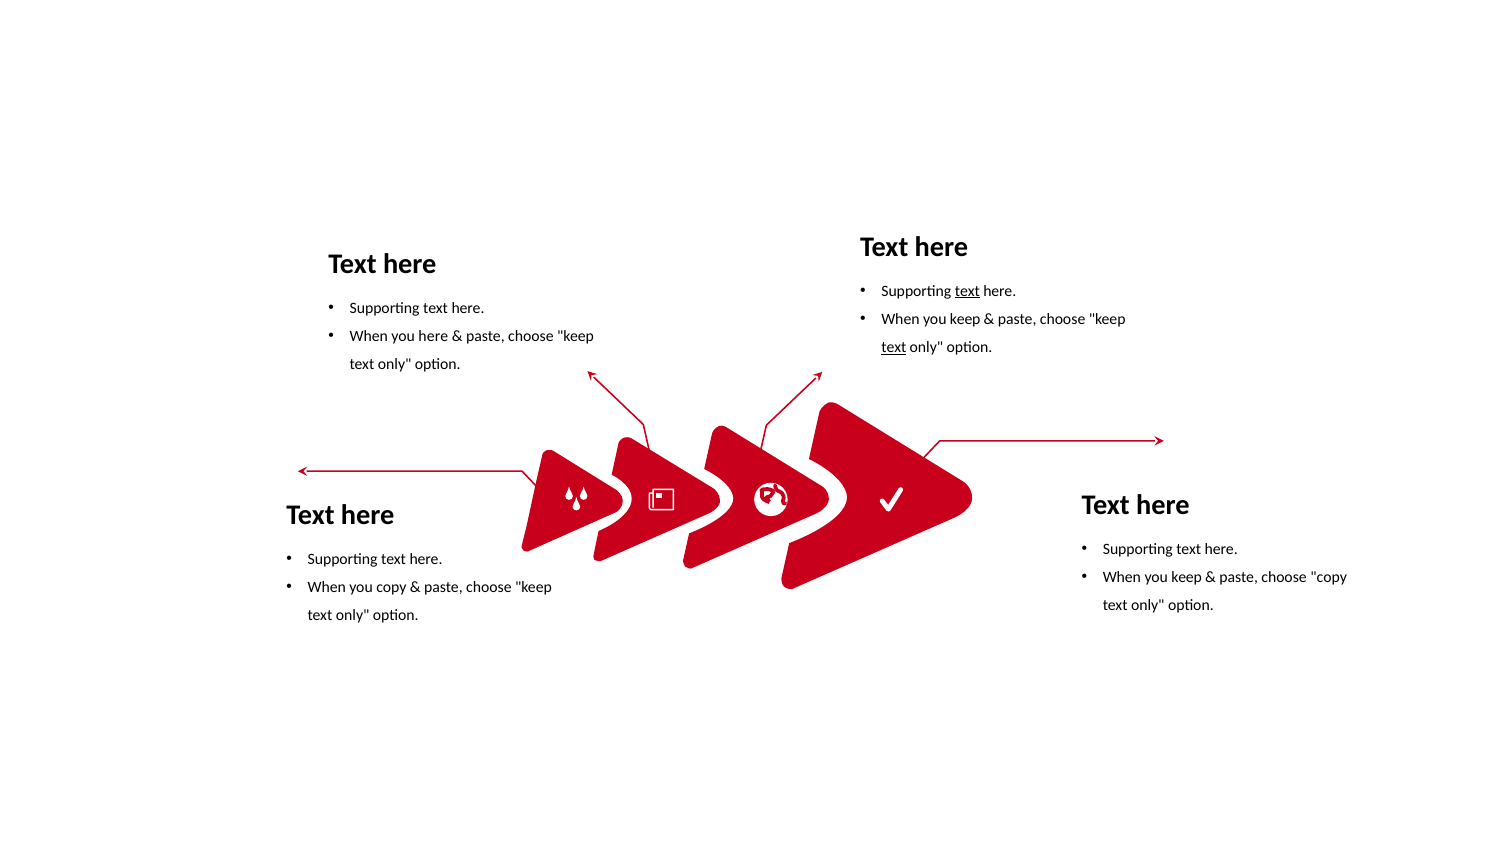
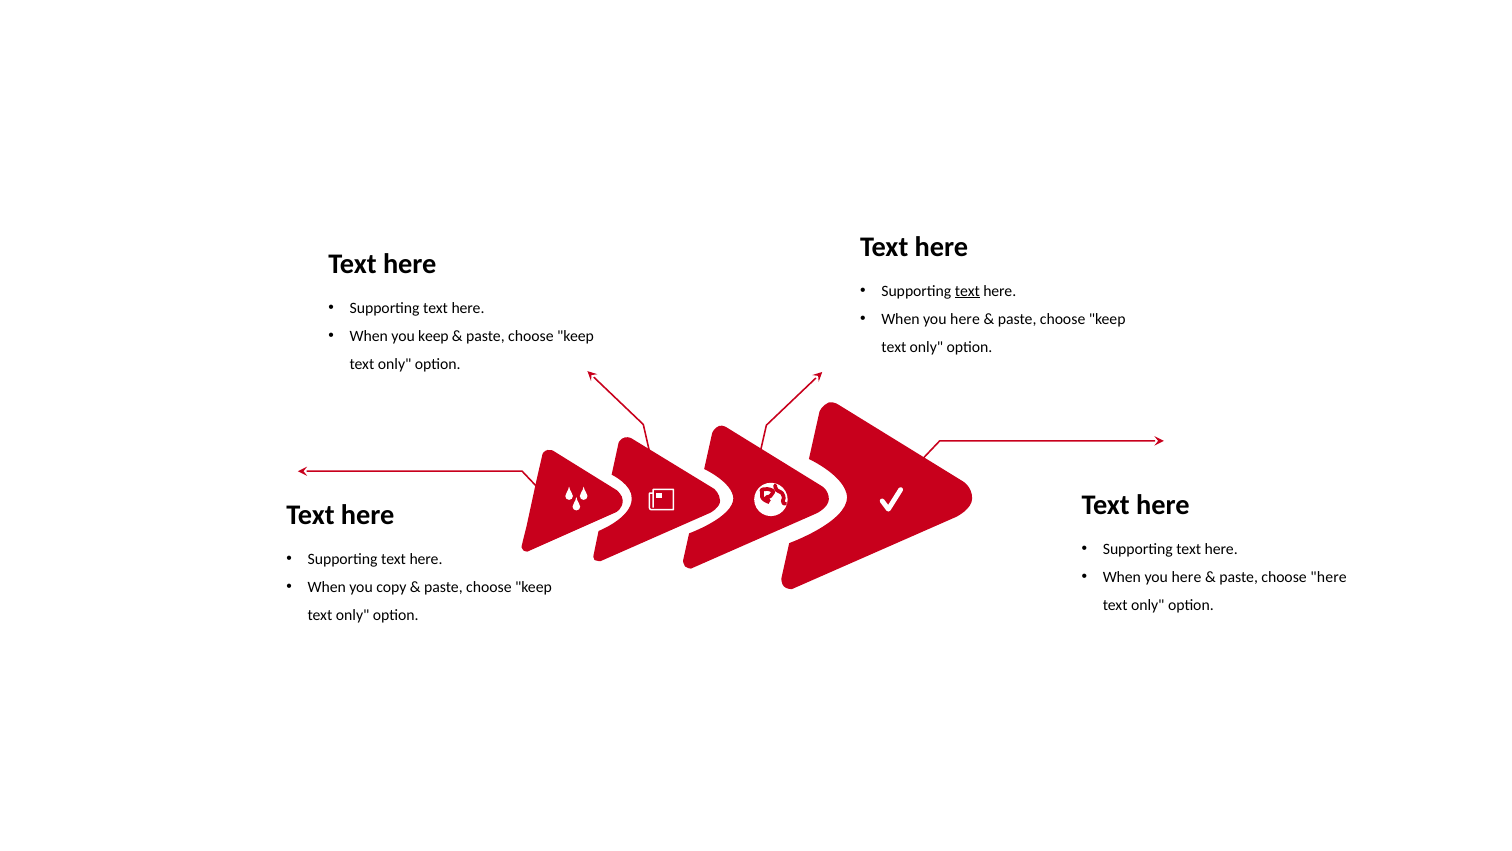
keep at (965, 319): keep -> here
you here: here -> keep
text at (894, 347) underline: present -> none
keep at (1187, 577): keep -> here
choose copy: copy -> here
